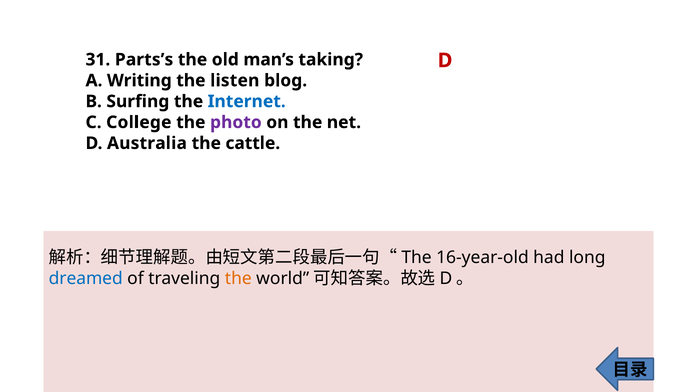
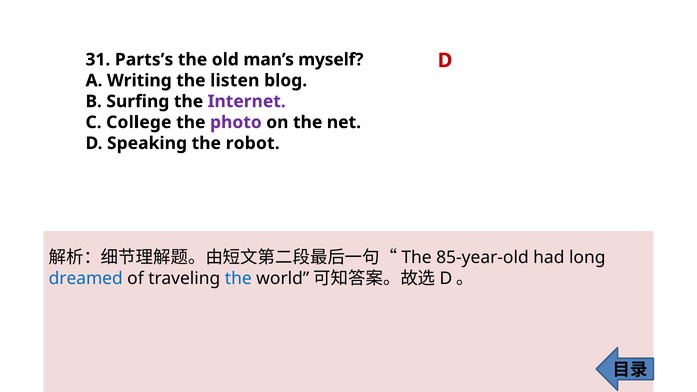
taking: taking -> myself
Internet colour: blue -> purple
Australia: Australia -> Speaking
cattle: cattle -> robot
16-year-old: 16-year-old -> 85-year-old
the at (238, 278) colour: orange -> blue
